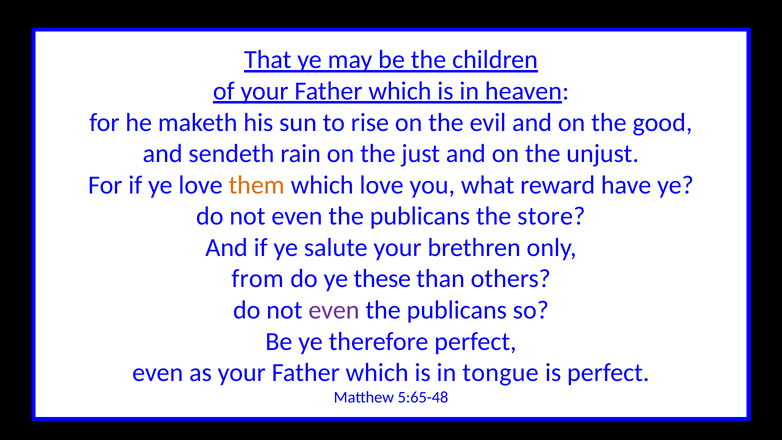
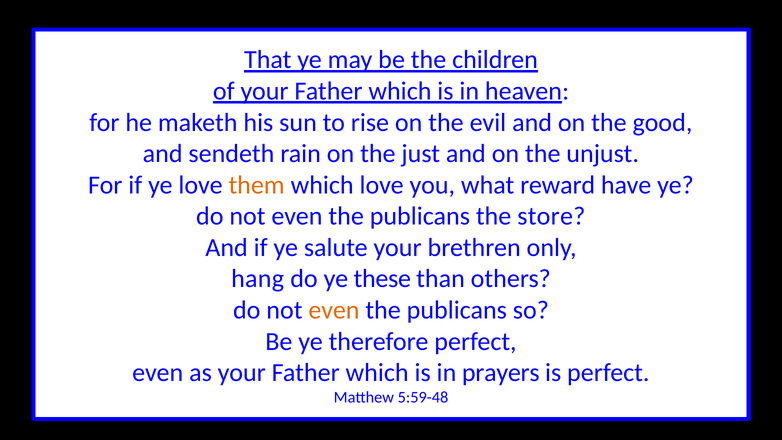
from: from -> hang
even at (334, 310) colour: purple -> orange
tongue: tongue -> prayers
5:65-48: 5:65-48 -> 5:59-48
